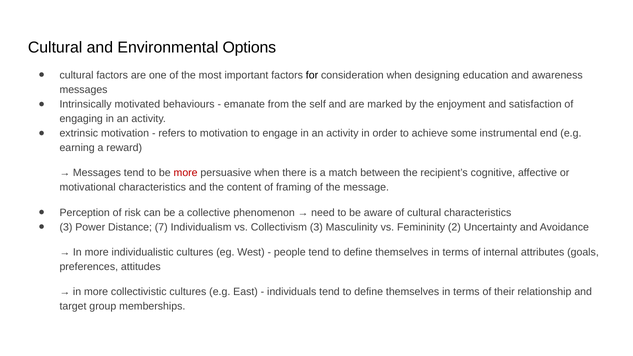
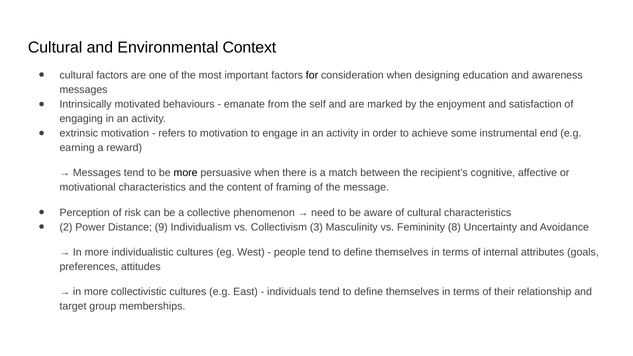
Options: Options -> Context
more at (186, 173) colour: red -> black
3 at (66, 227): 3 -> 2
7: 7 -> 9
2: 2 -> 8
